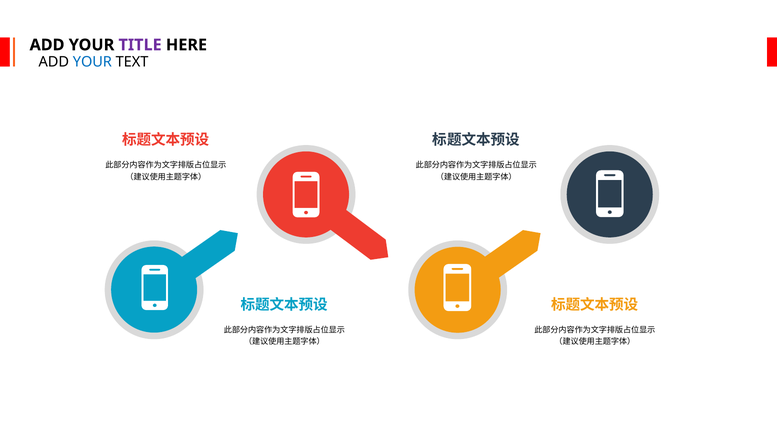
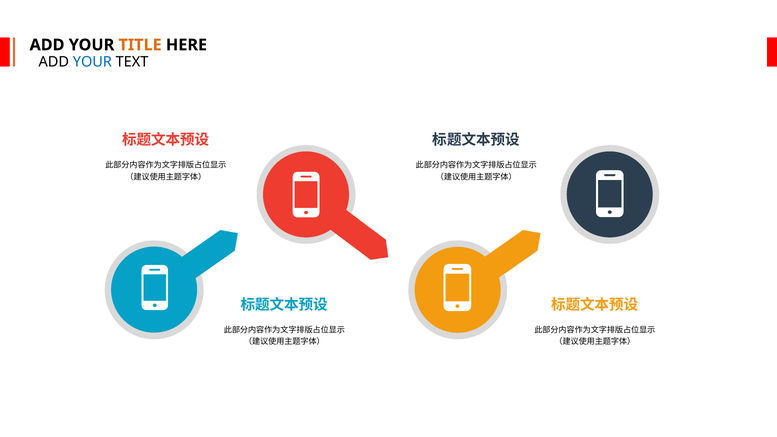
TITLE colour: purple -> orange
